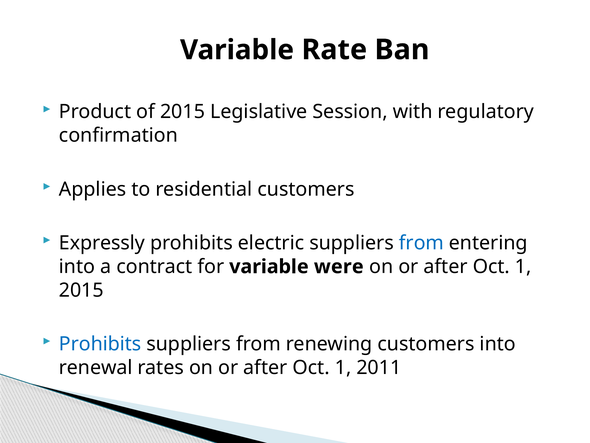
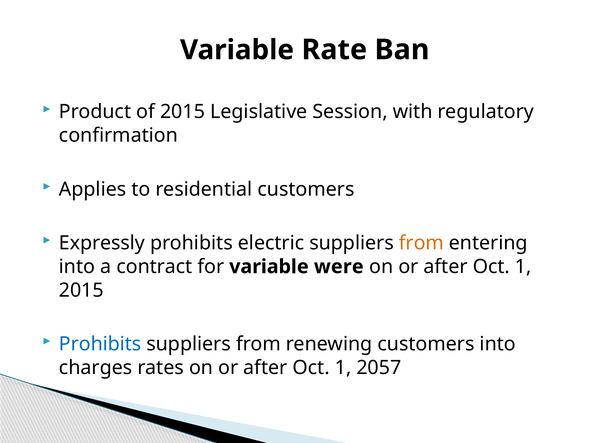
from at (421, 243) colour: blue -> orange
renewal: renewal -> charges
2011: 2011 -> 2057
